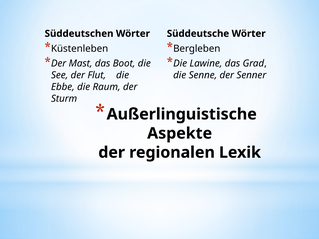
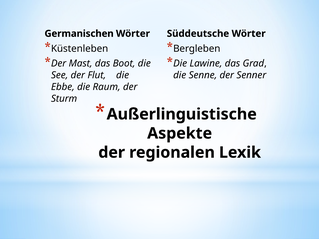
Süddeutschen: Süddeutschen -> Germanischen
